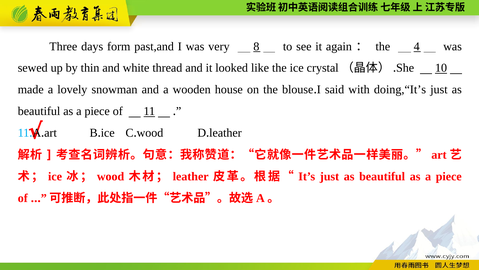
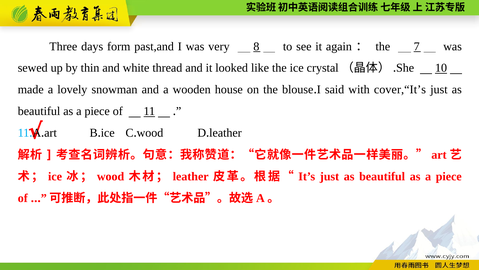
4: 4 -> 7
doing,“It’s: doing,“It’s -> cover,“It’s
